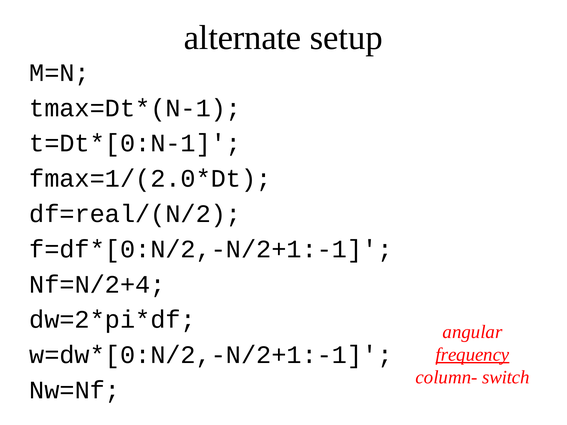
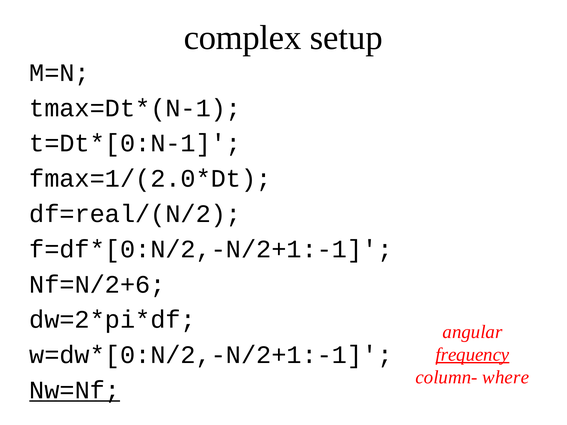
alternate: alternate -> complex
Nf=N/2+4: Nf=N/2+4 -> Nf=N/2+6
switch: switch -> where
Nw=Nf underline: none -> present
